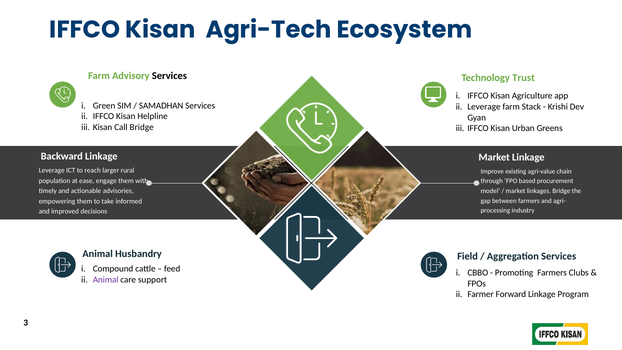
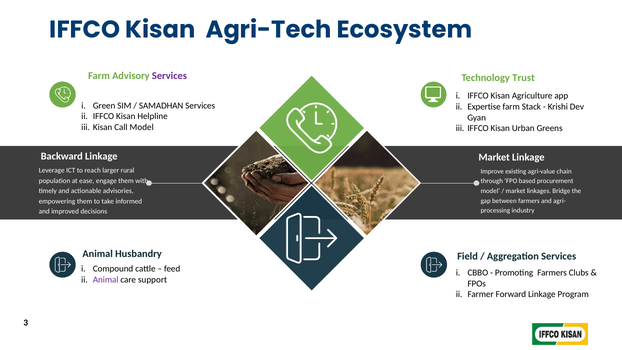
Services at (169, 76) colour: black -> purple
Leverage at (484, 107): Leverage -> Expertise
Call Bridge: Bridge -> Model
